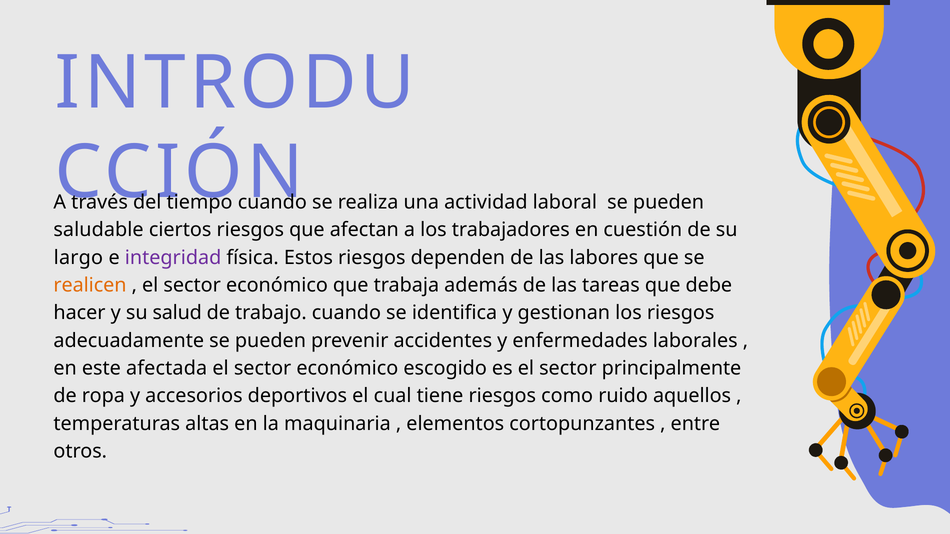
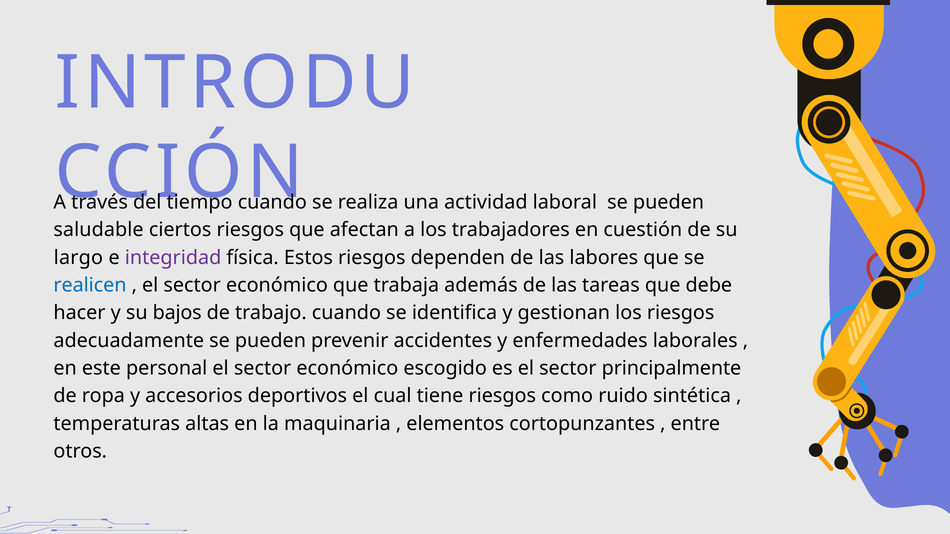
realicen colour: orange -> blue
salud: salud -> bajos
afectada: afectada -> personal
aquellos: aquellos -> sintética
